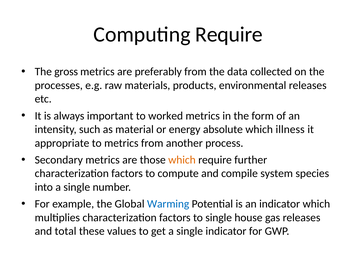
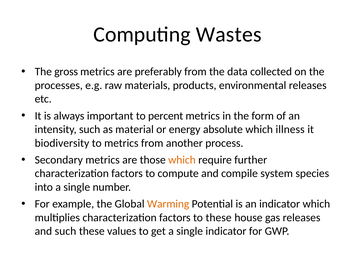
Computing Require: Require -> Wastes
worked: worked -> percent
appropriate: appropriate -> biodiversity
Warming colour: blue -> orange
to single: single -> these
and total: total -> such
